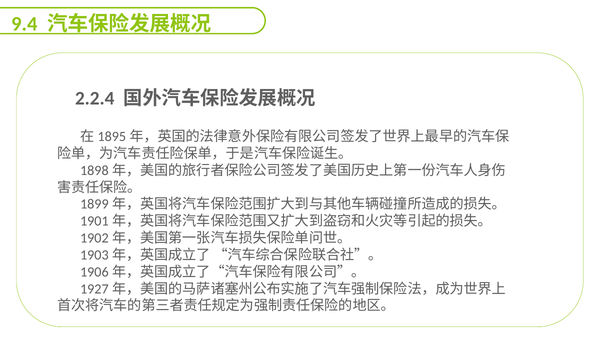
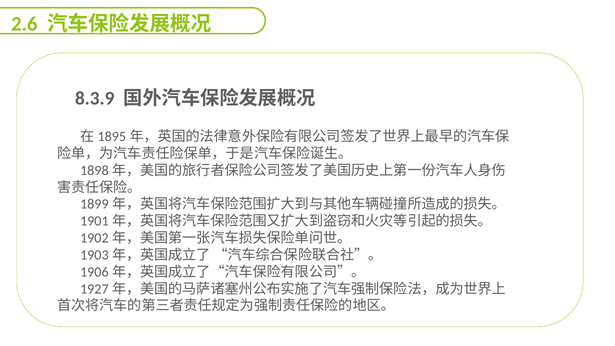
9.4: 9.4 -> 2.6
2.2.4: 2.2.4 -> 8.3.9
